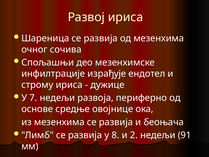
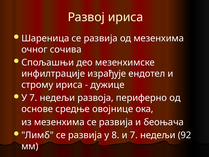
и 2: 2 -> 7
91: 91 -> 92
